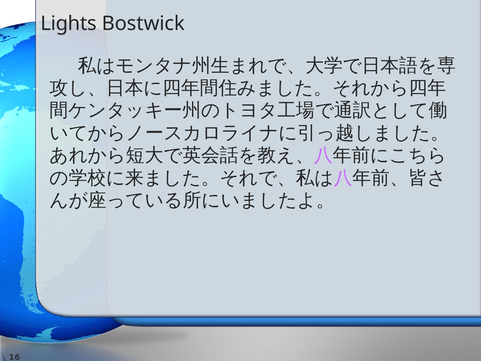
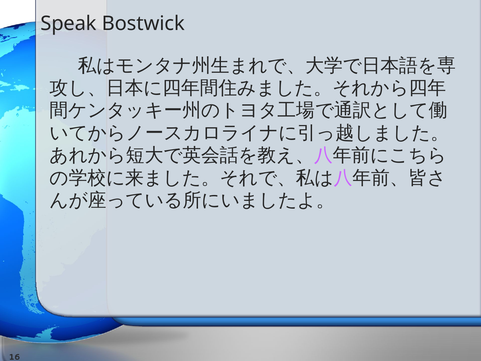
Lights: Lights -> Speak
